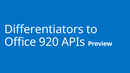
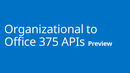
Differentiators: Differentiators -> Organizational
920: 920 -> 375
